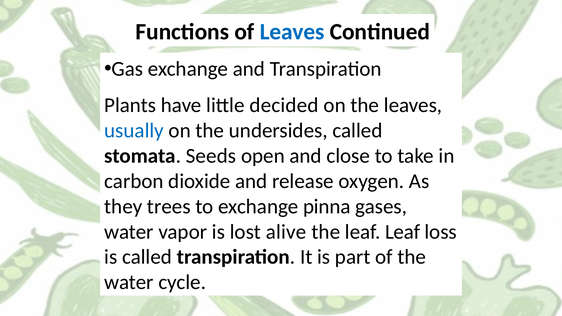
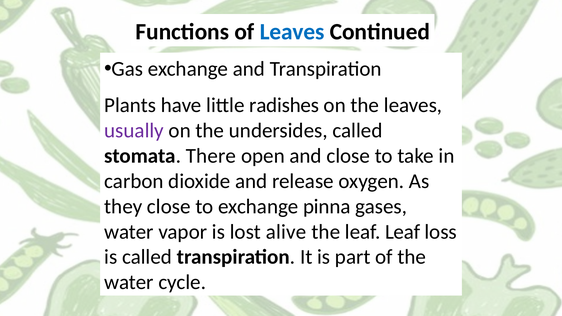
decided: decided -> radishes
usually colour: blue -> purple
Seeds: Seeds -> There
they trees: trees -> close
